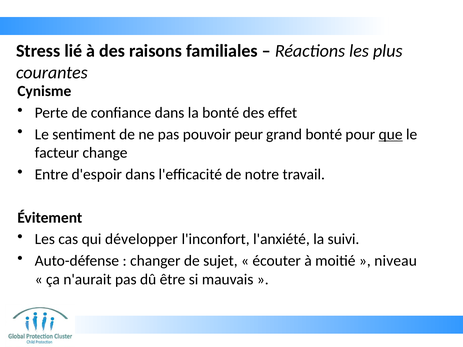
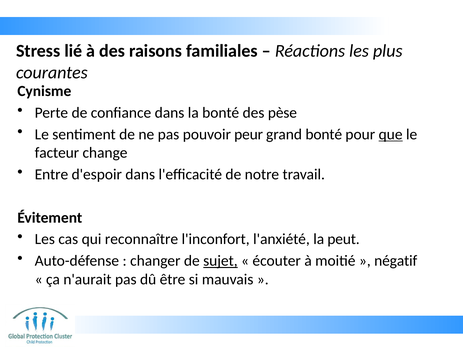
effet: effet -> pèse
développer: développer -> reconnaître
suivi: suivi -> peut
sujet underline: none -> present
niveau: niveau -> négatif
